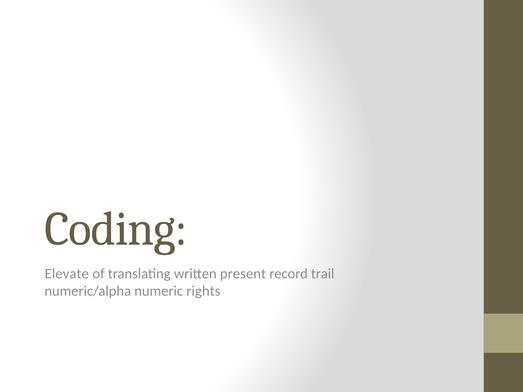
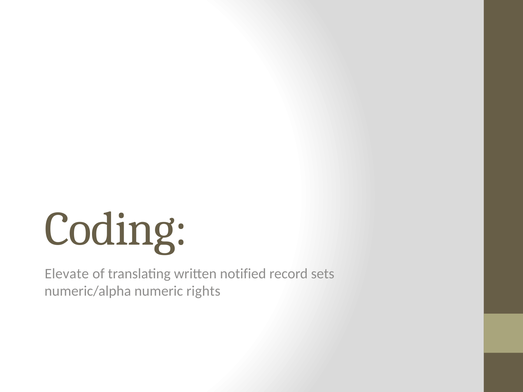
present: present -> notified
trail: trail -> sets
